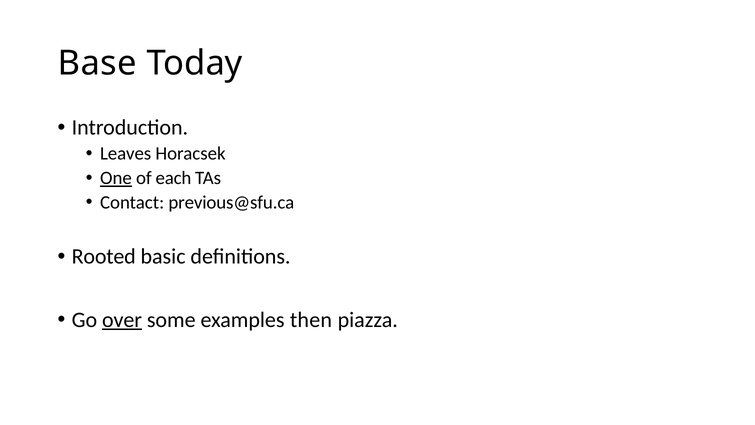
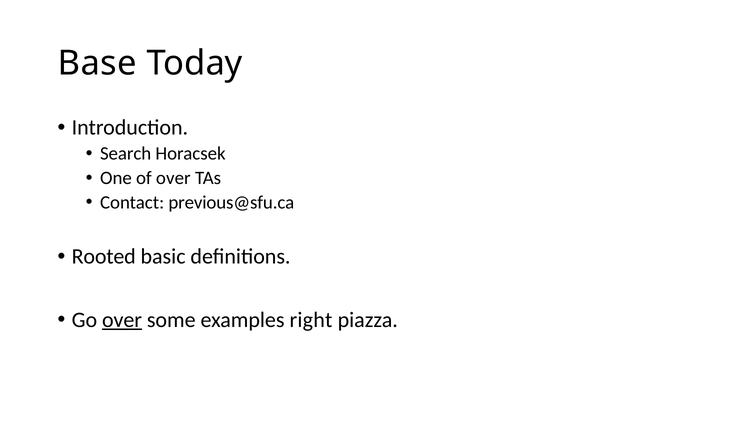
Leaves: Leaves -> Search
One underline: present -> none
of each: each -> over
then: then -> right
